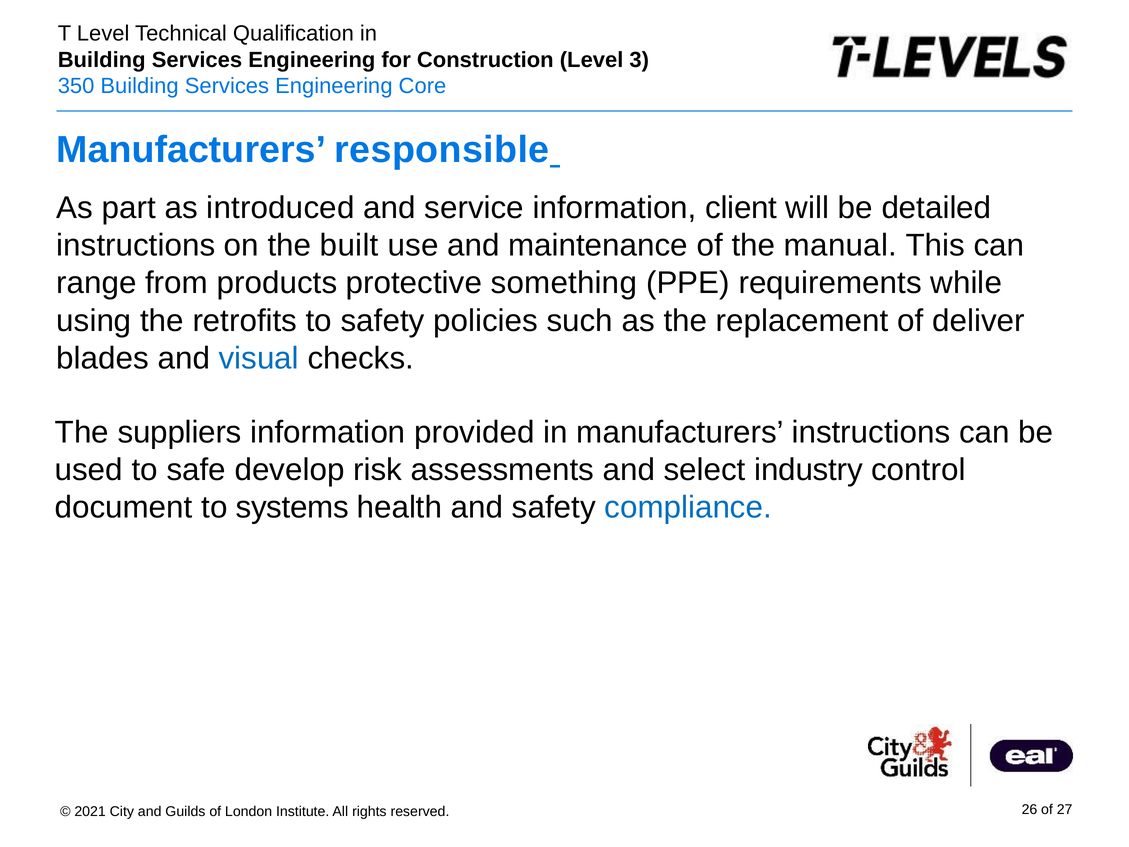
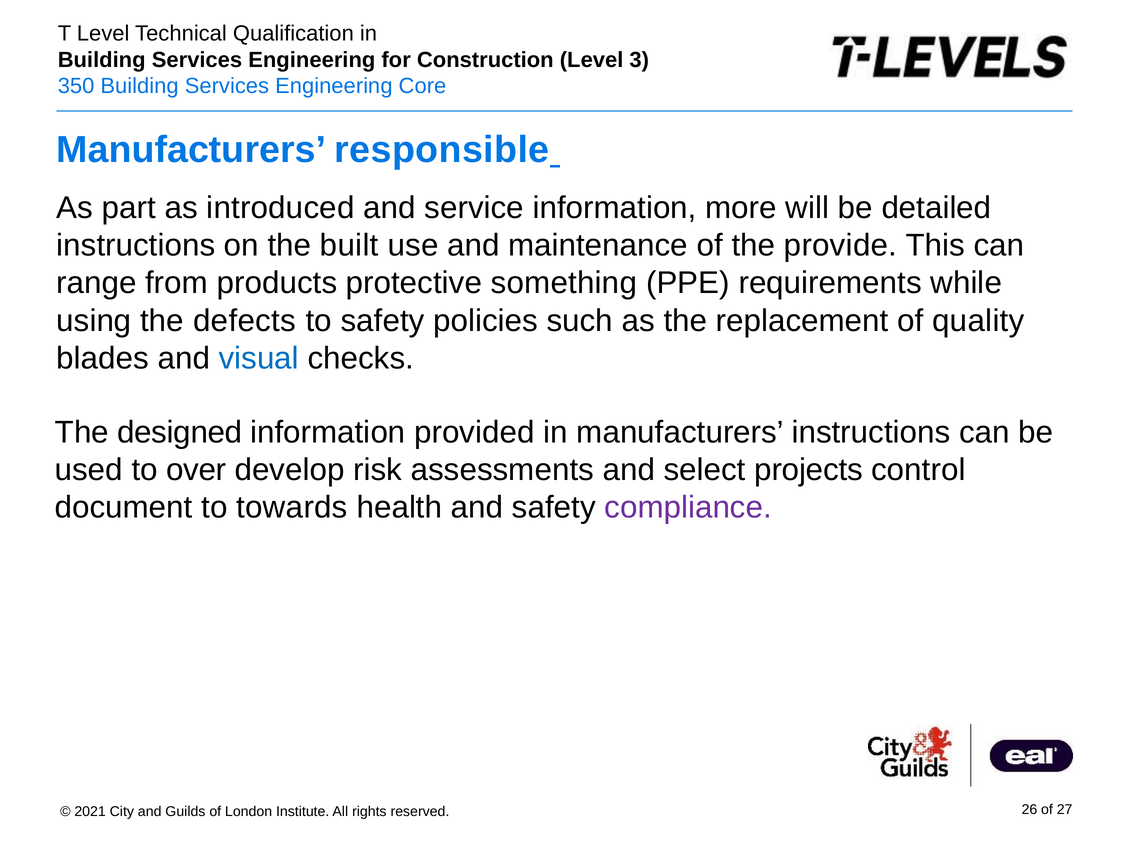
client: client -> more
manual: manual -> provide
retrofits: retrofits -> defects
deliver: deliver -> quality
suppliers: suppliers -> designed
safe: safe -> over
industry: industry -> projects
systems: systems -> towards
compliance colour: blue -> purple
